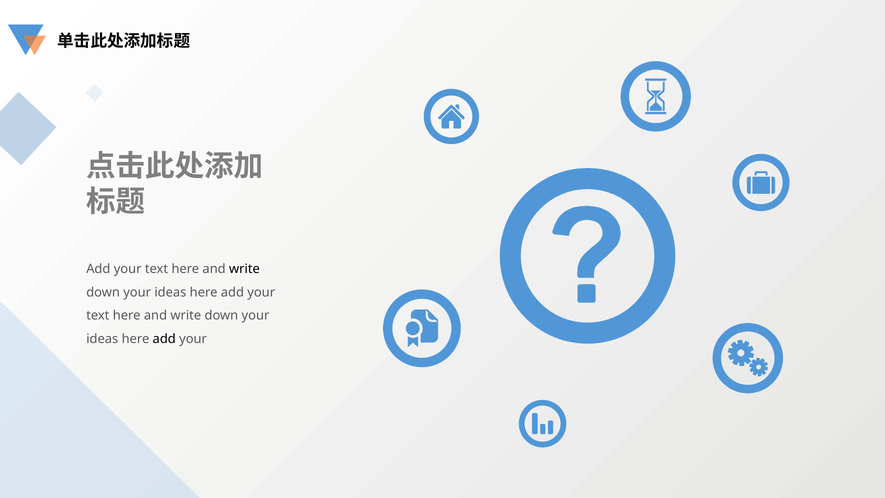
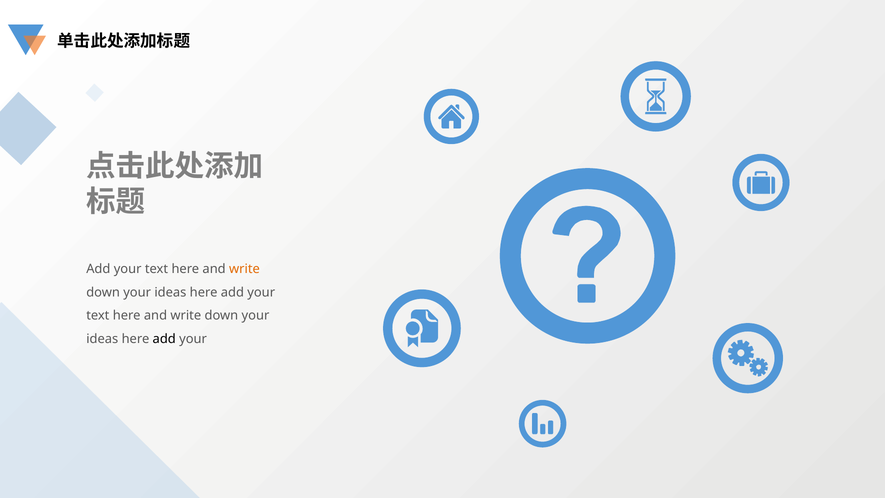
write at (244, 269) colour: black -> orange
